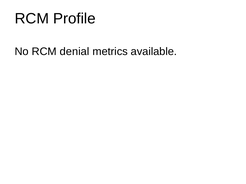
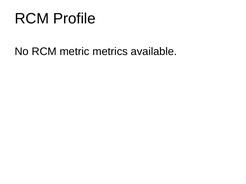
denial: denial -> metric
